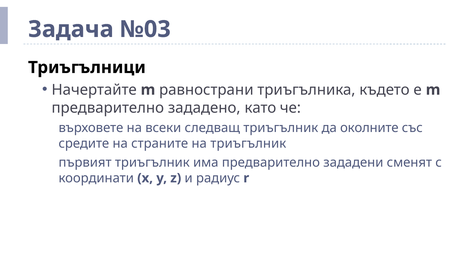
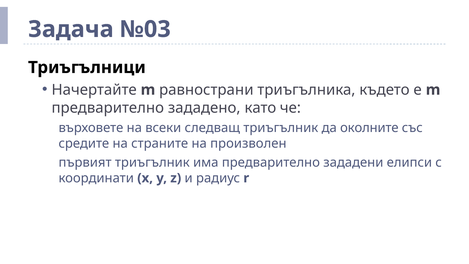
на триъгълник: триъгълник -> произволен
сменят: сменят -> елипси
